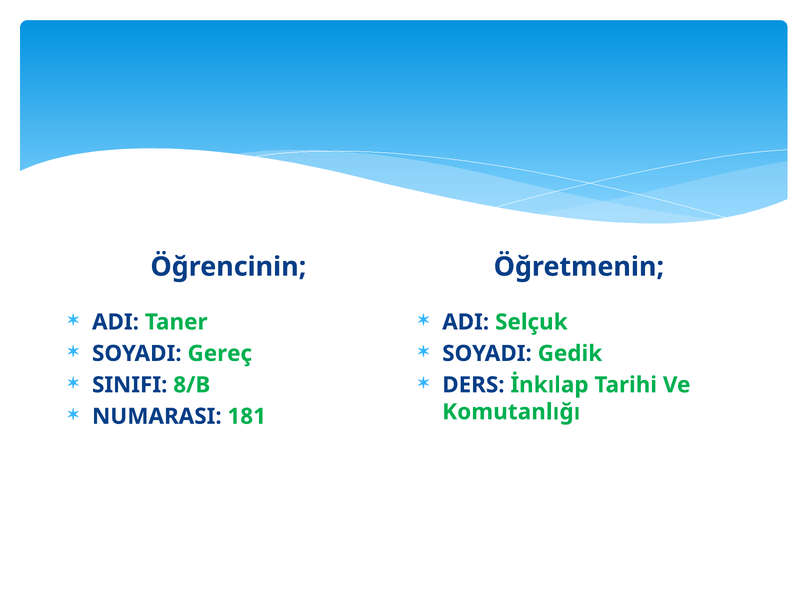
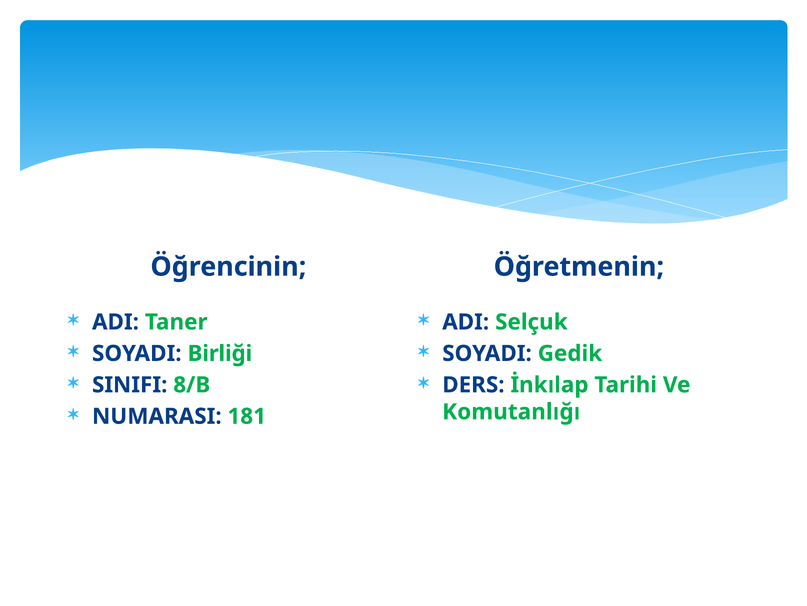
Gereç: Gereç -> Birliği
